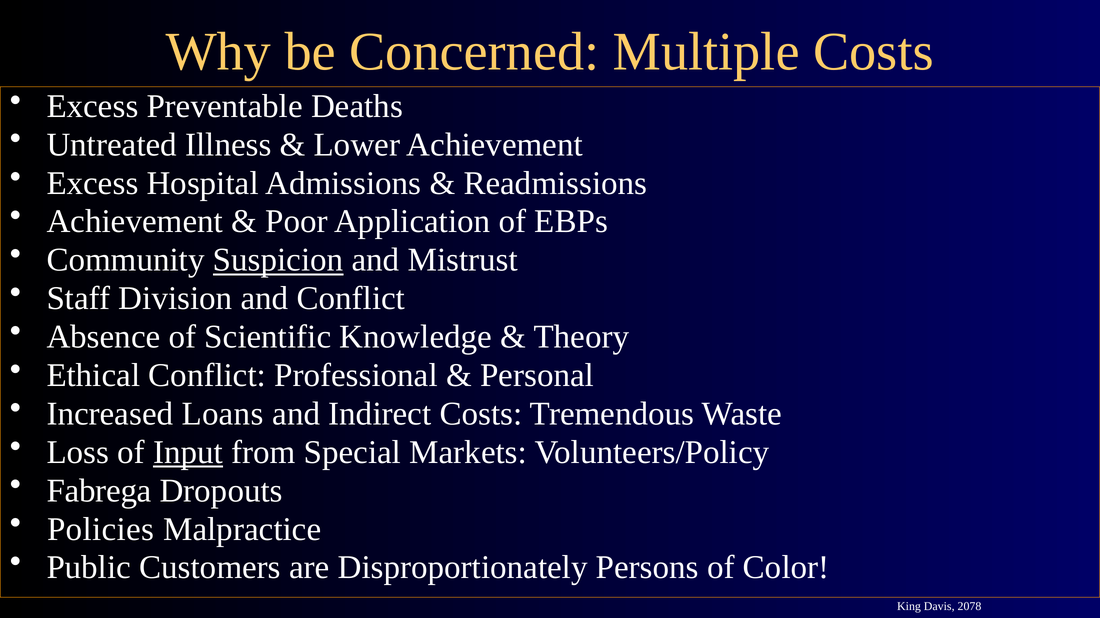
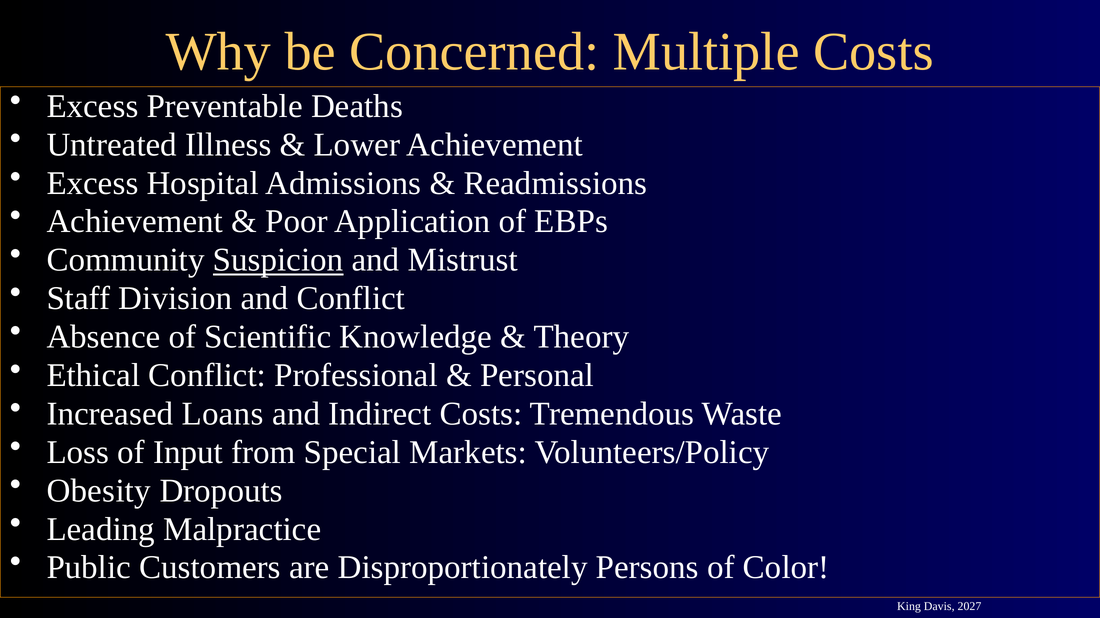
Input underline: present -> none
Fabrega: Fabrega -> Obesity
Policies: Policies -> Leading
2078: 2078 -> 2027
